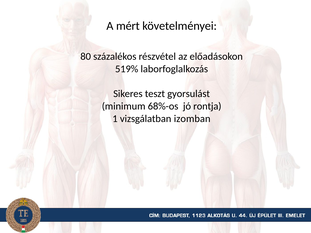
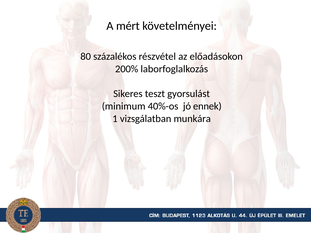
519%: 519% -> 200%
68%-os: 68%-os -> 40%-os
rontja: rontja -> ennek
izomban: izomban -> munkára
